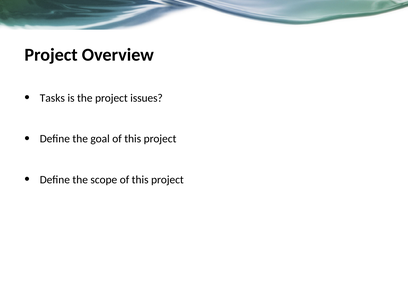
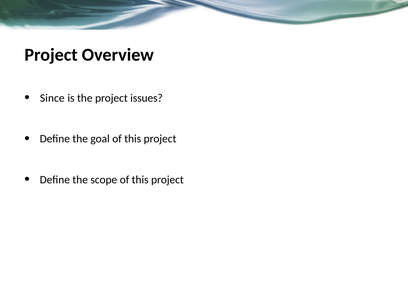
Tasks: Tasks -> Since
